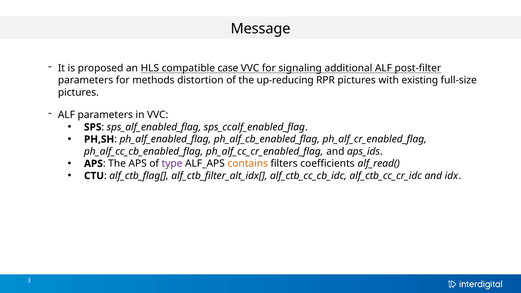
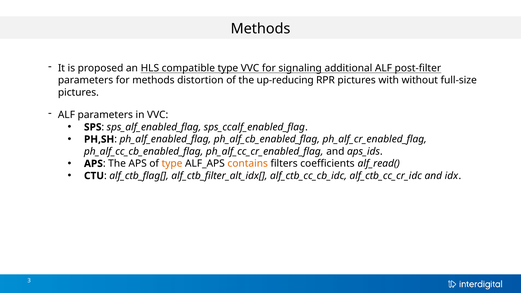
Message at (261, 29): Message -> Methods
compatible case: case -> type
existing: existing -> without
type at (172, 164) colour: purple -> orange
